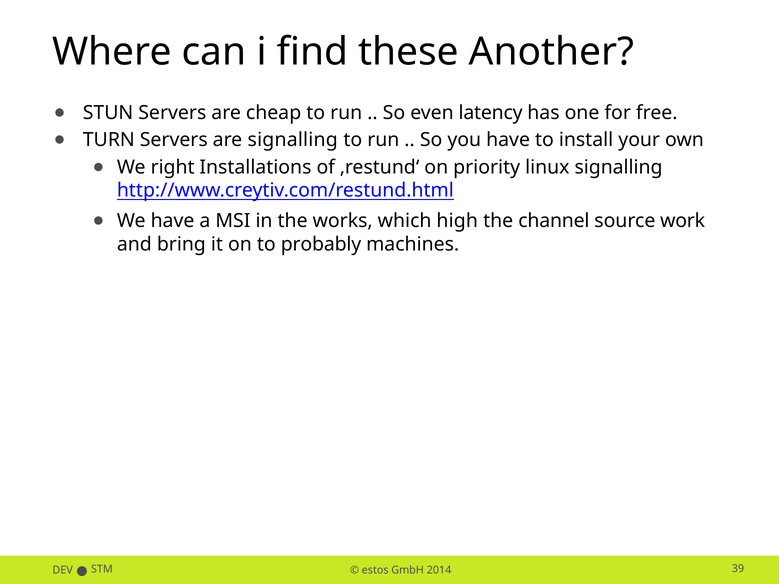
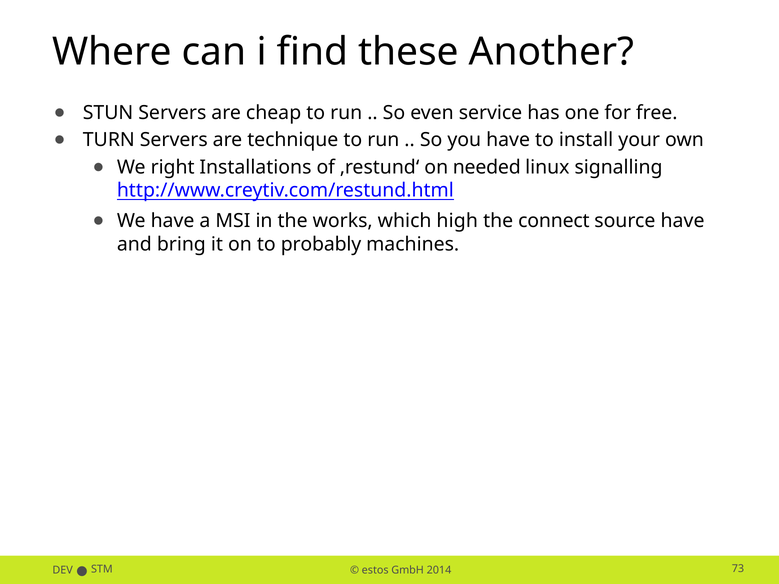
latency: latency -> service
are signalling: signalling -> technique
priority: priority -> needed
channel: channel -> connect
source work: work -> have
39: 39 -> 73
